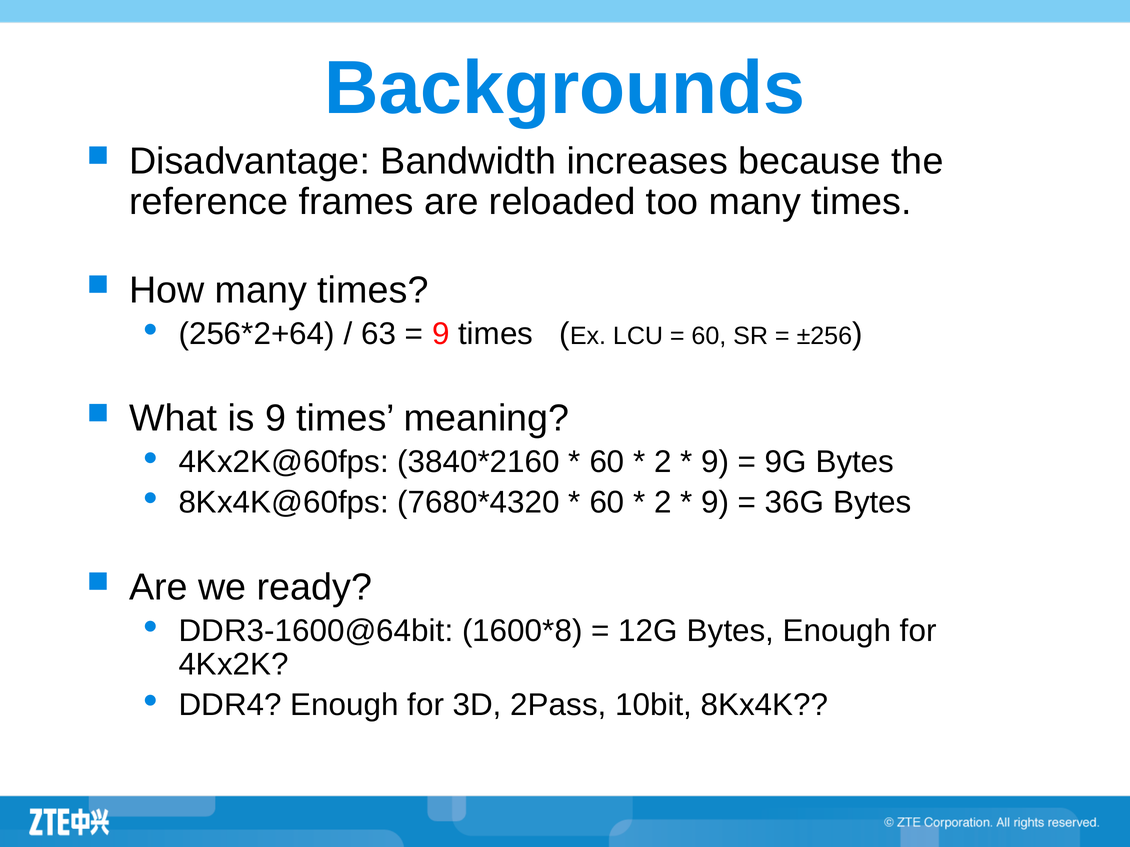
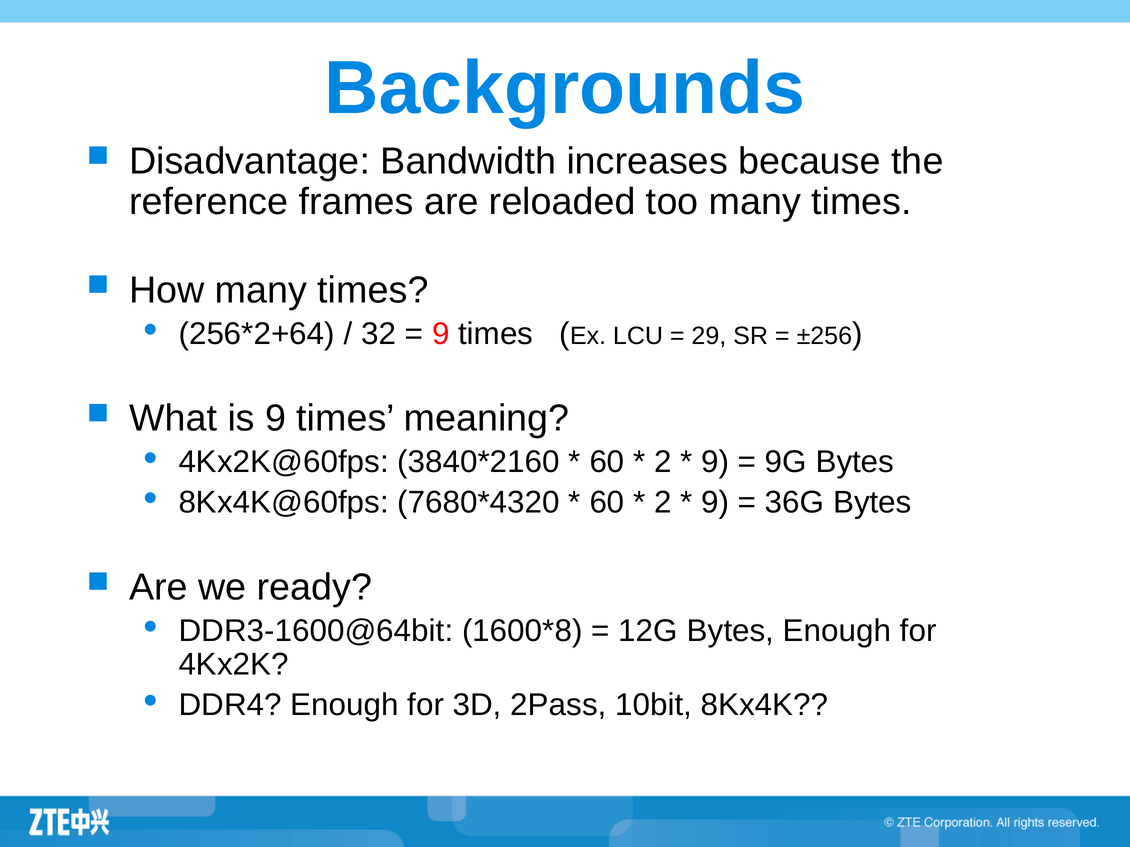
63: 63 -> 32
60 at (709, 336): 60 -> 29
